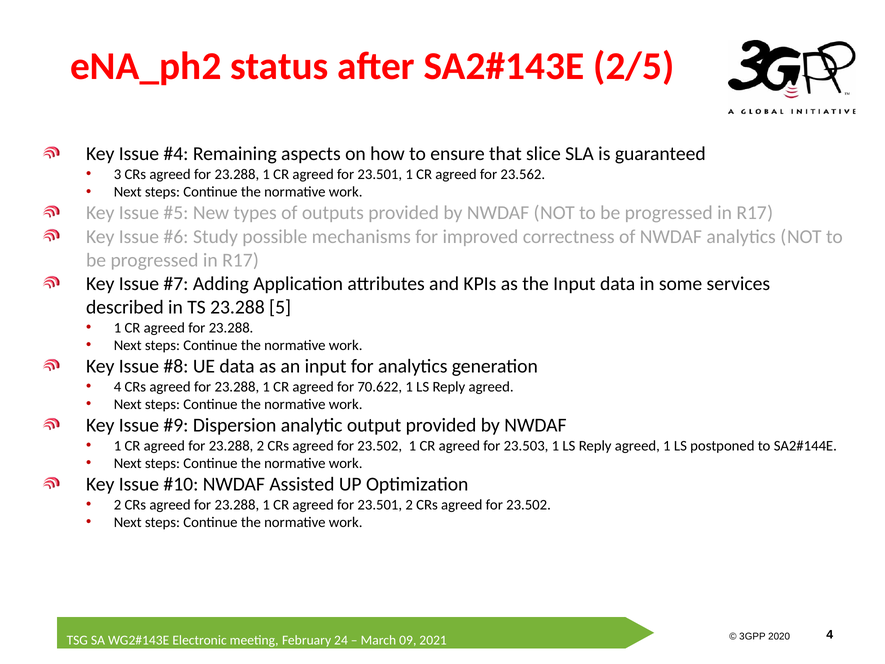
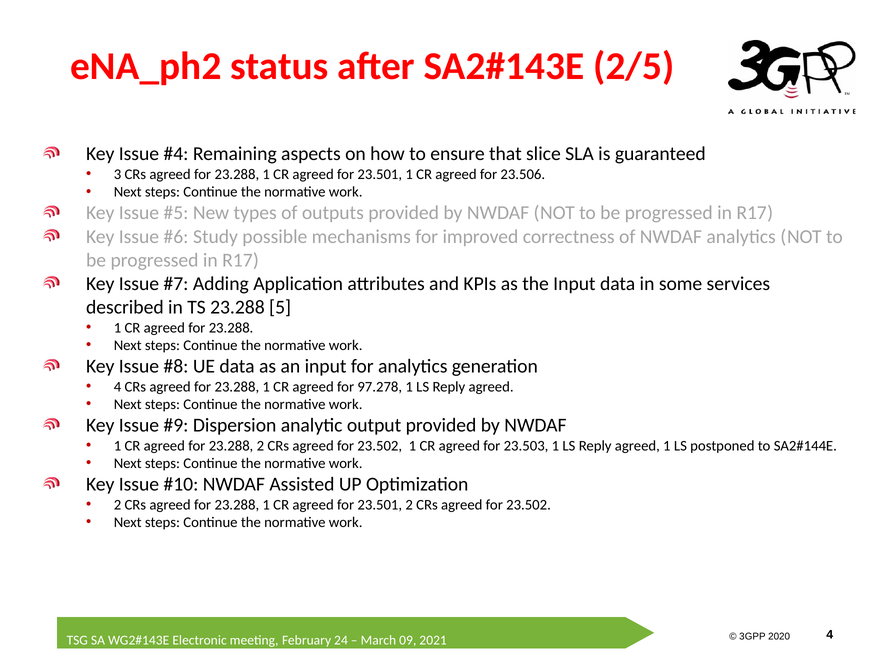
23.562: 23.562 -> 23.506
70.622: 70.622 -> 97.278
